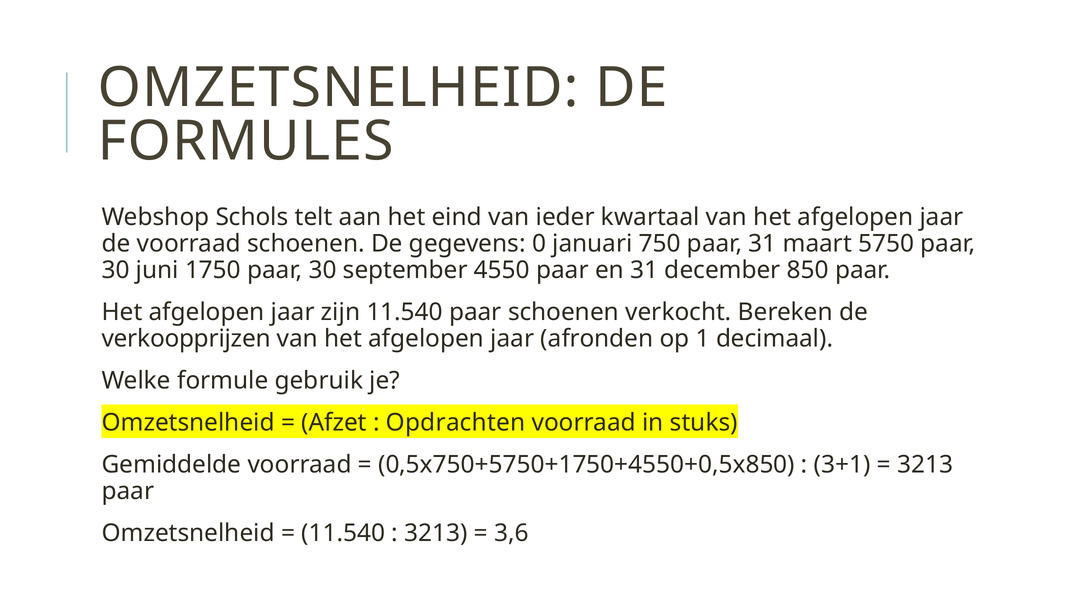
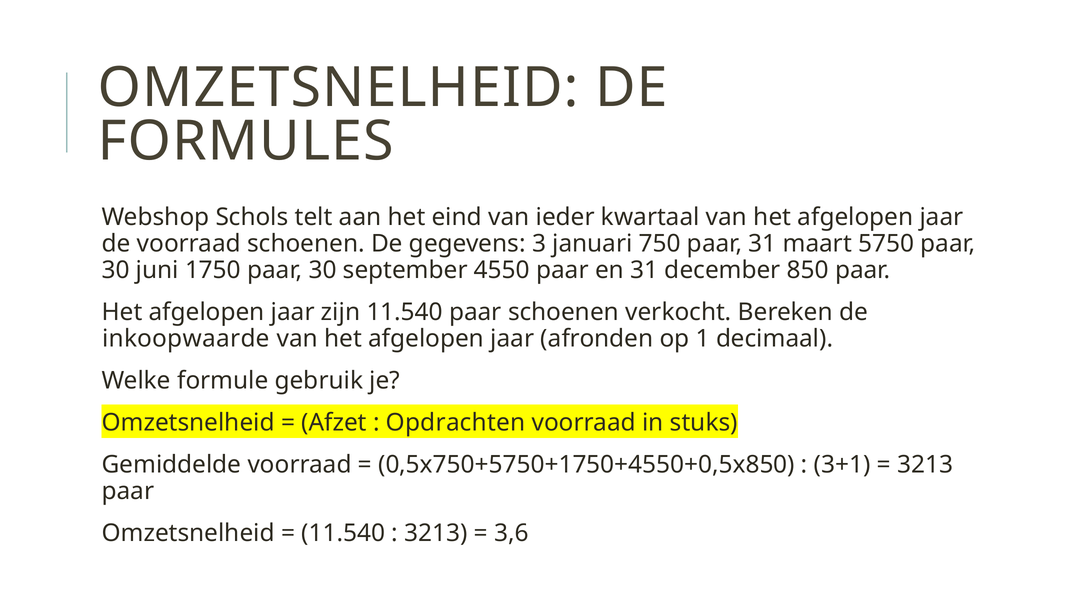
0: 0 -> 3
verkoopprijzen: verkoopprijzen -> inkoopwaarde
